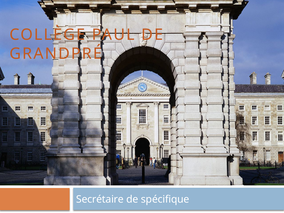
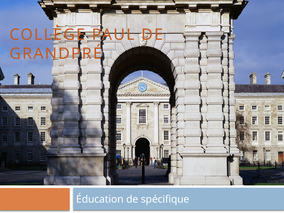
Secrétaire: Secrétaire -> Éducation
